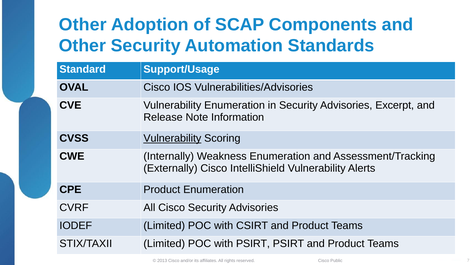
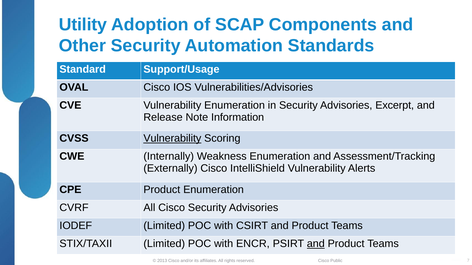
Other at (83, 25): Other -> Utility
with PSIRT: PSIRT -> ENCR
and at (316, 244) underline: none -> present
